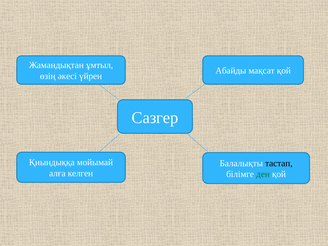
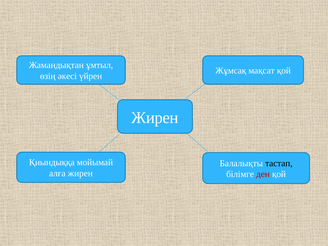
Абайды: Абайды -> Жұмсақ
Сазгер at (155, 118): Сазгер -> Жирен
алға келген: келген -> жирен
ден colour: green -> red
